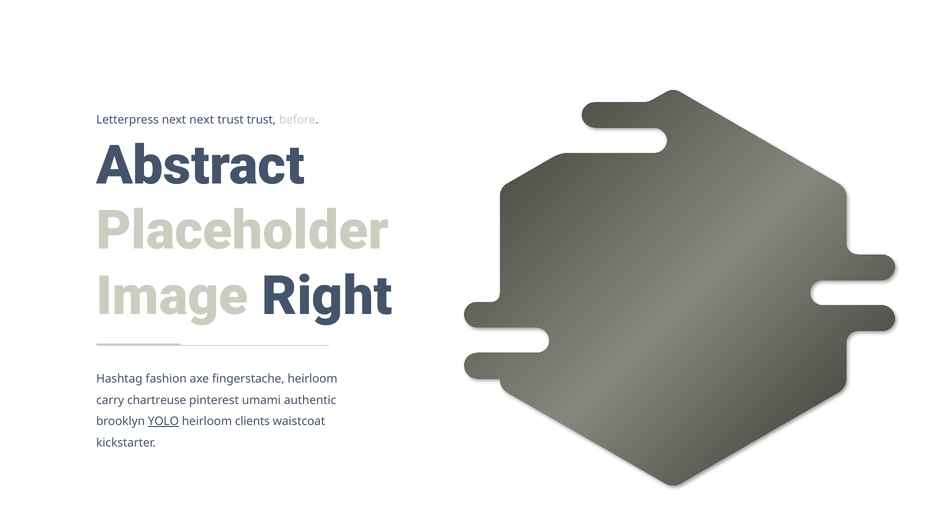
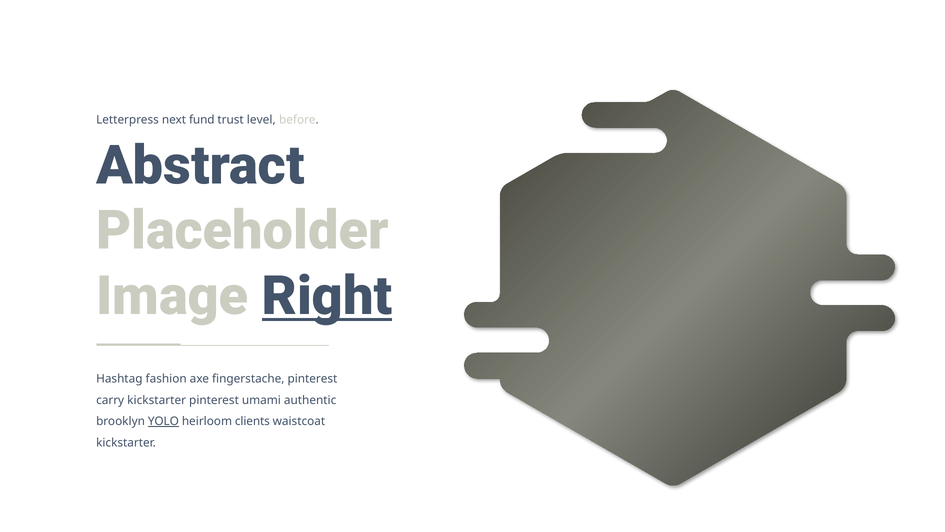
next next: next -> fund
trust trust: trust -> level
Right underline: none -> present
fingerstache heirloom: heirloom -> pinterest
carry chartreuse: chartreuse -> kickstarter
